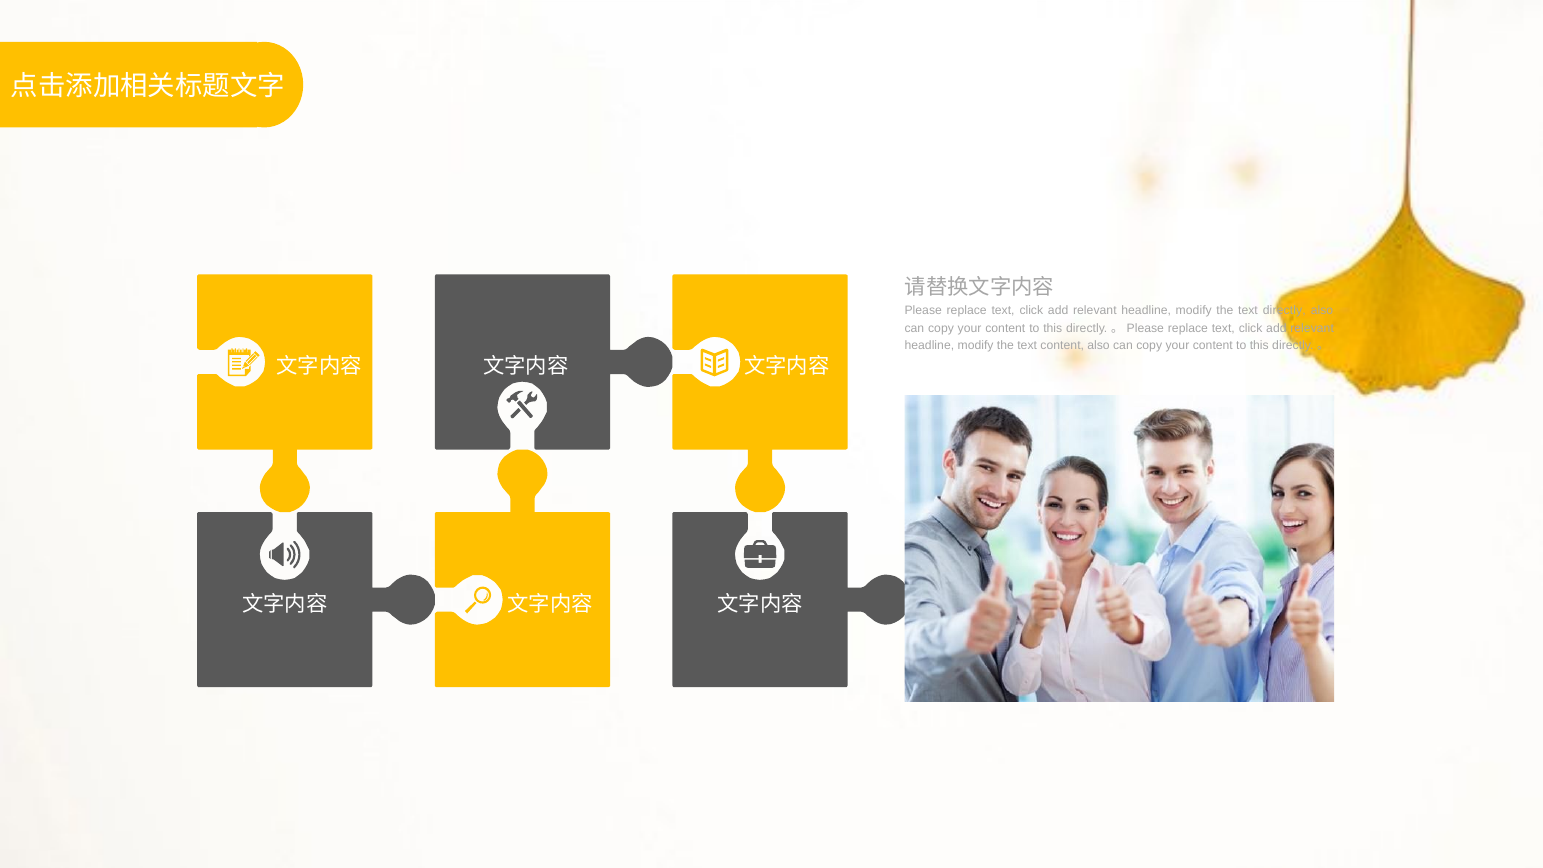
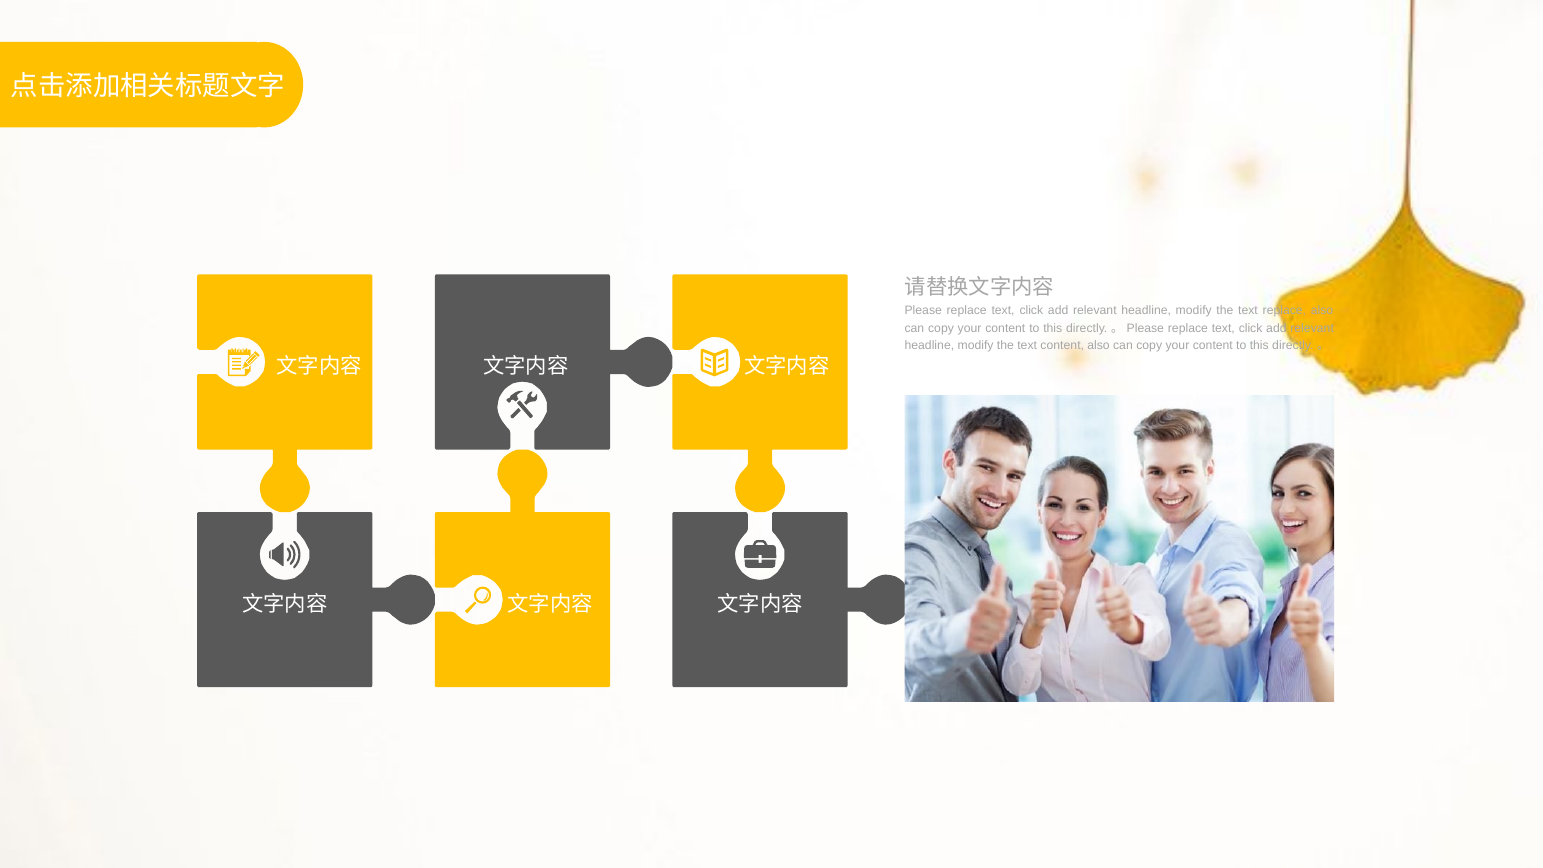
text directly: directly -> replace
